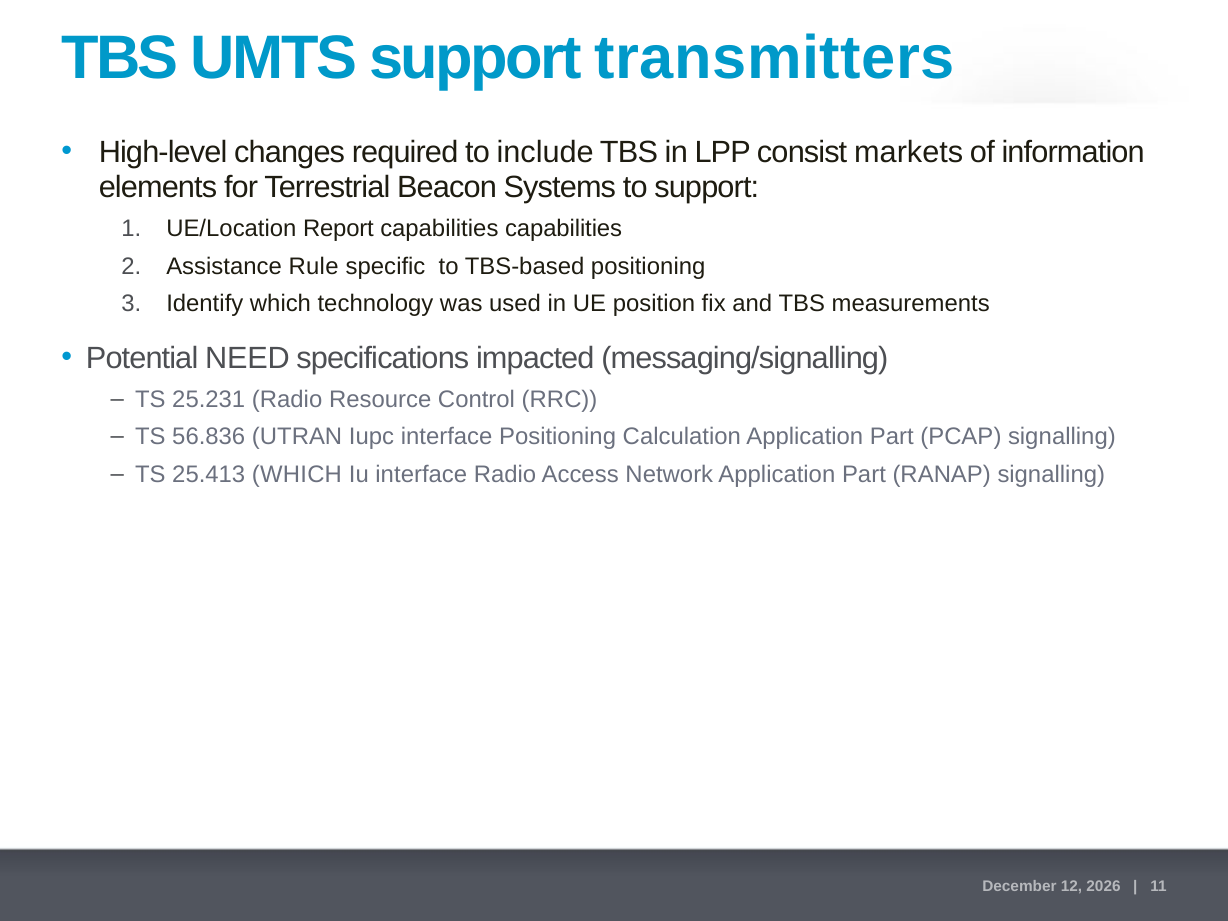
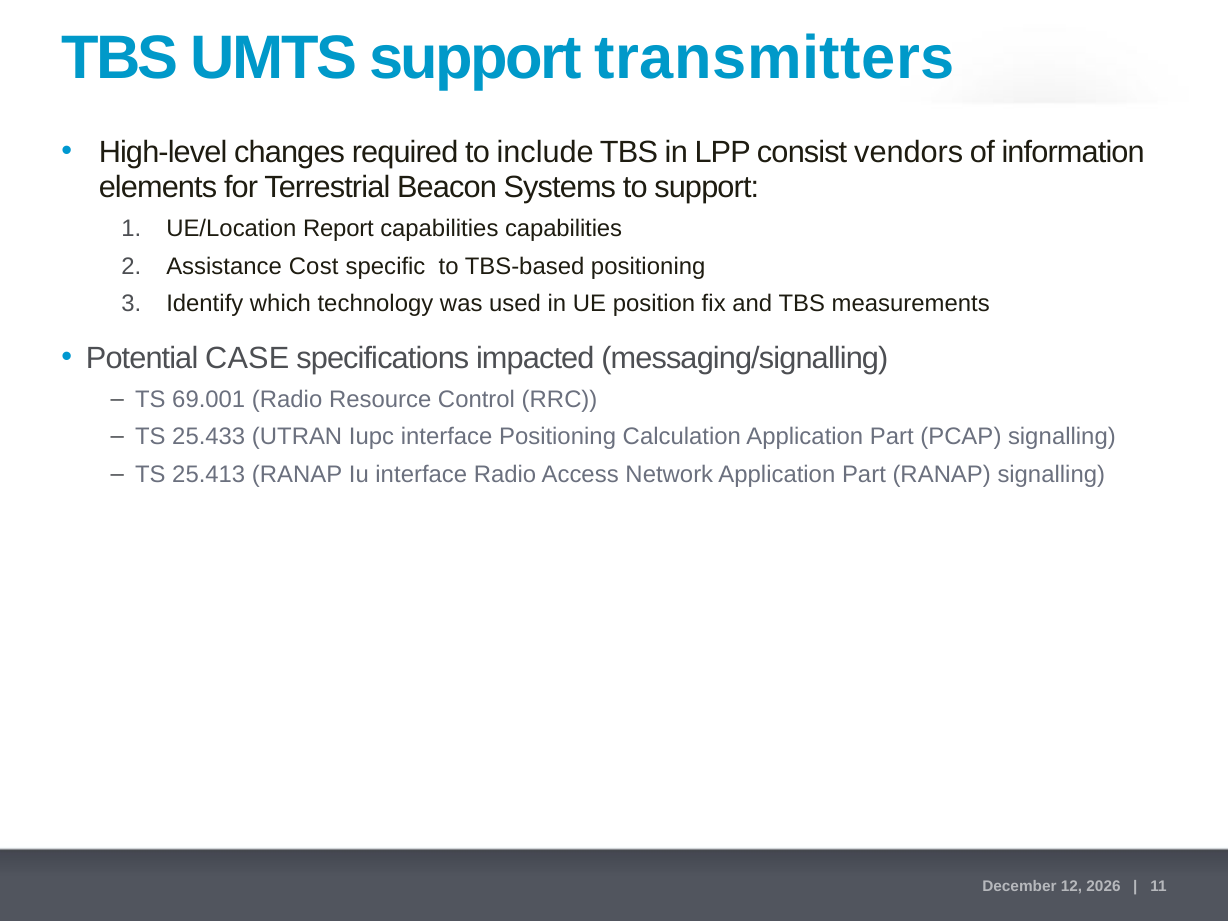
markets: markets -> vendors
Rule: Rule -> Cost
NEED: NEED -> CASE
25.231: 25.231 -> 69.001
56.836: 56.836 -> 25.433
25.413 WHICH: WHICH -> RANAP
